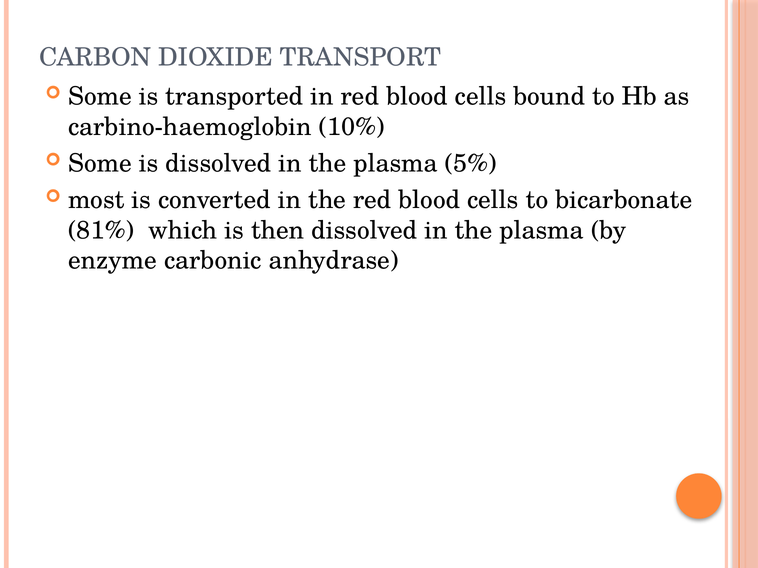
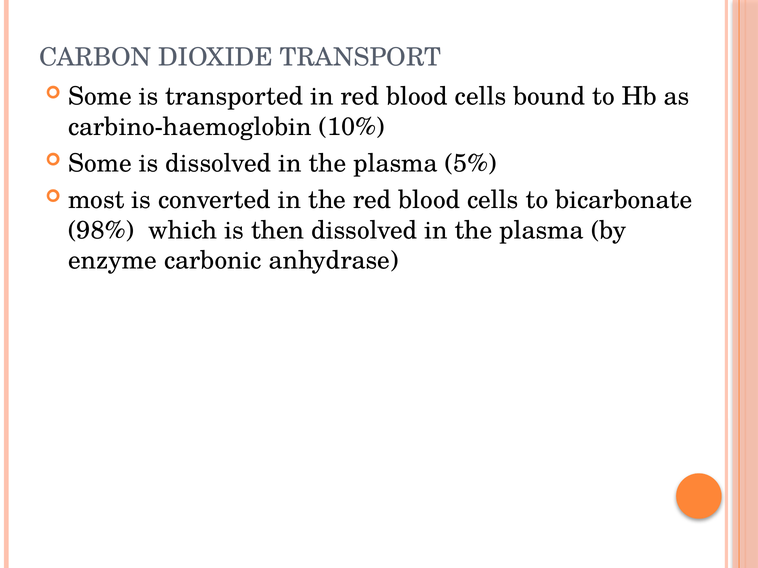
81%: 81% -> 98%
